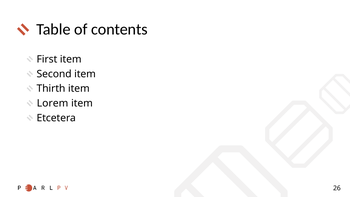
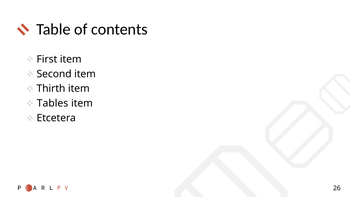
Lorem: Lorem -> Tables
